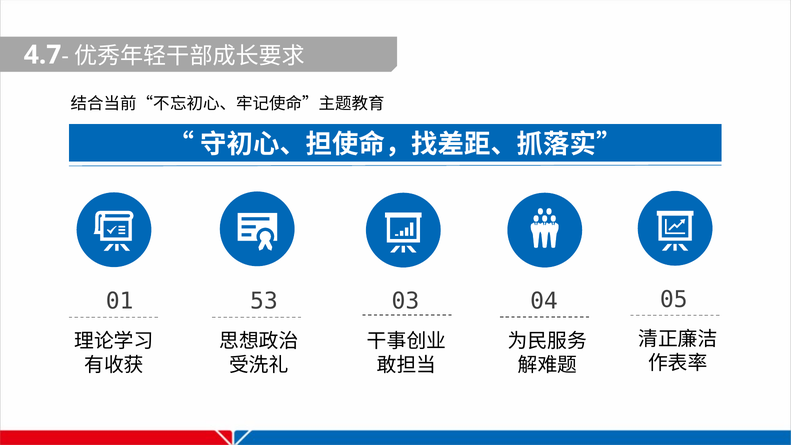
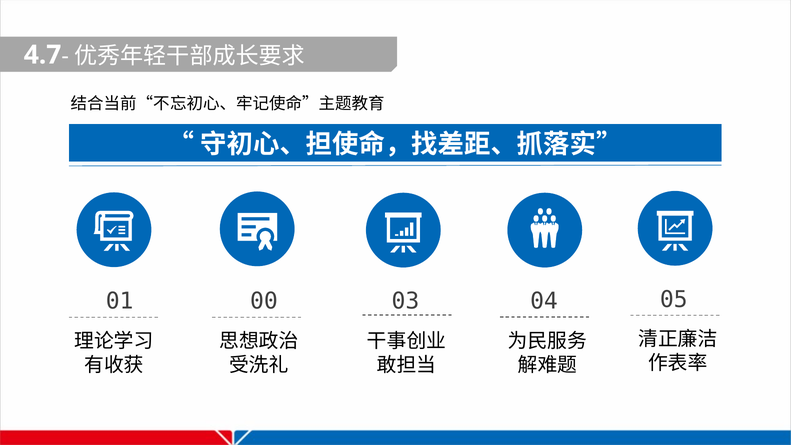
53: 53 -> 00
